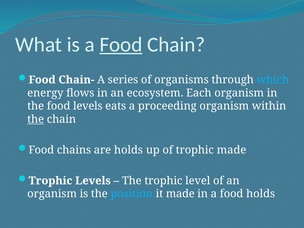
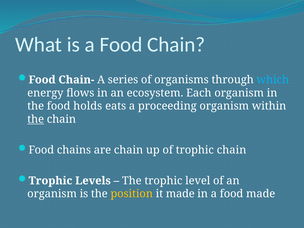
Food at (121, 45) underline: present -> none
food levels: levels -> holds
are holds: holds -> chain
trophic made: made -> chain
position colour: light blue -> yellow
food holds: holds -> made
